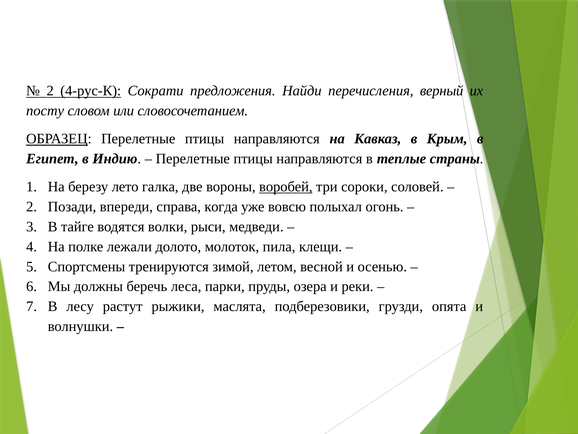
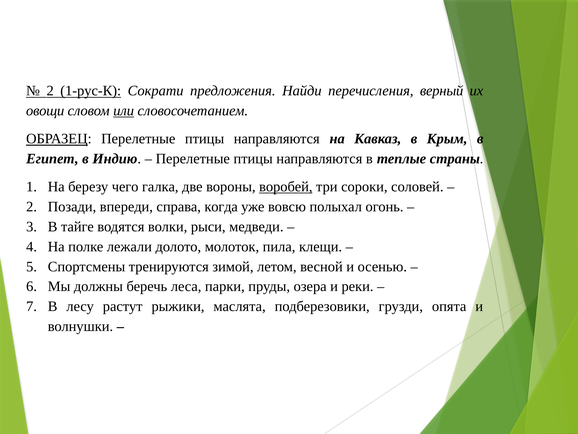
4-рус-К: 4-рус-К -> 1-рус-К
посту: посту -> овощи
или underline: none -> present
лето: лето -> чего
